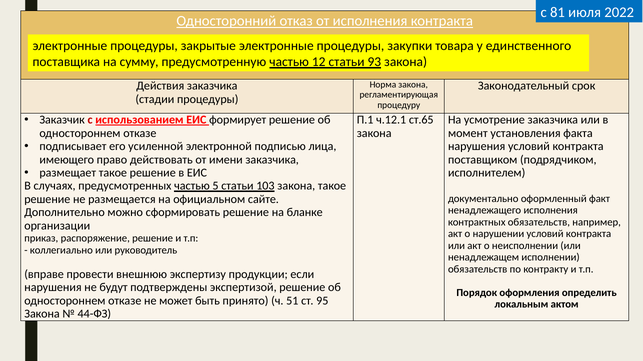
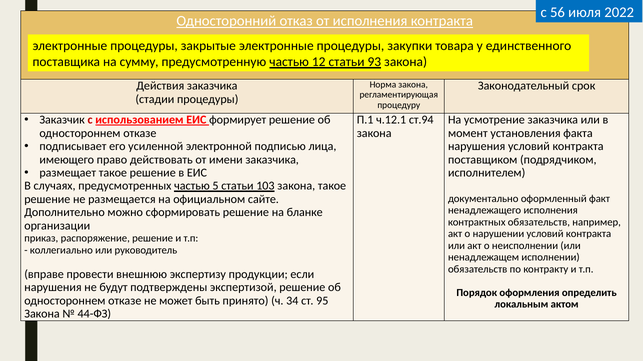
81: 81 -> 56
ст.65: ст.65 -> ст.94
51: 51 -> 34
